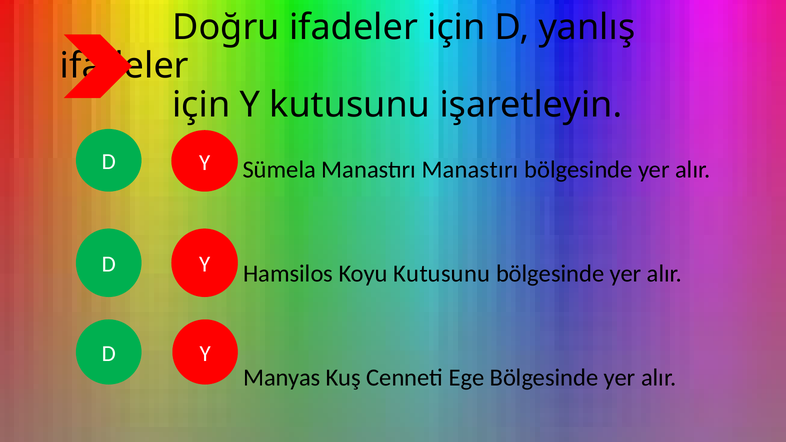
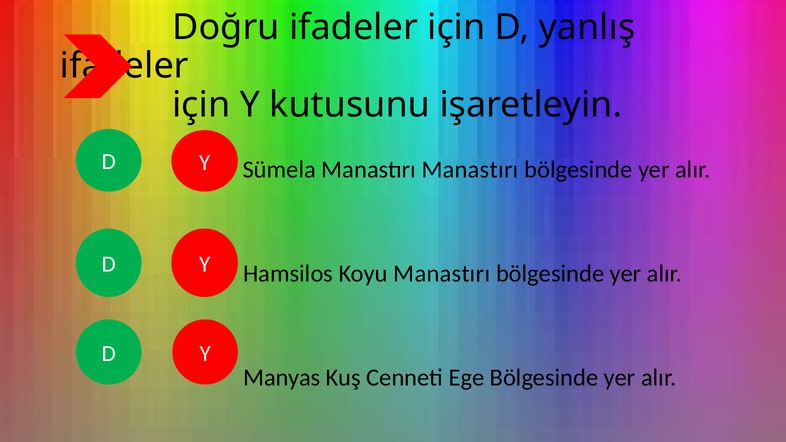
Koyu Kutusunu: Kutusunu -> Manastırı
